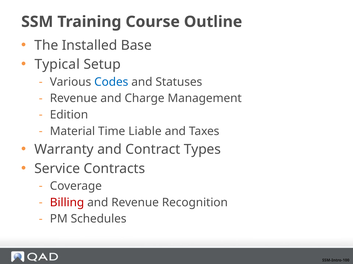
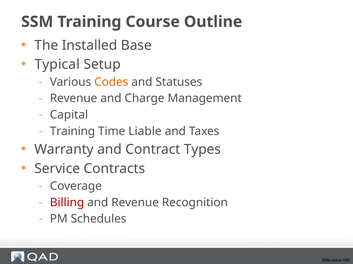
Codes colour: blue -> orange
Edition: Edition -> Capital
Material at (72, 132): Material -> Training
